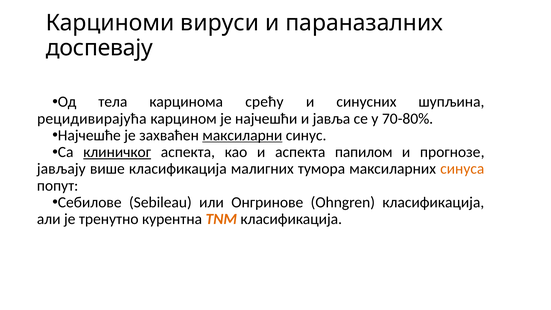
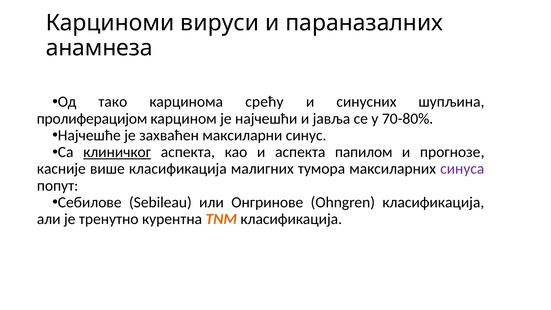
доспевају: доспевају -> анамнезa
тела: тела -> тако
рецидивирајућа: рецидивирајућа -> пролиферацијом
максиларни underline: present -> none
јављају: јављају -> касније
синуса colour: orange -> purple
